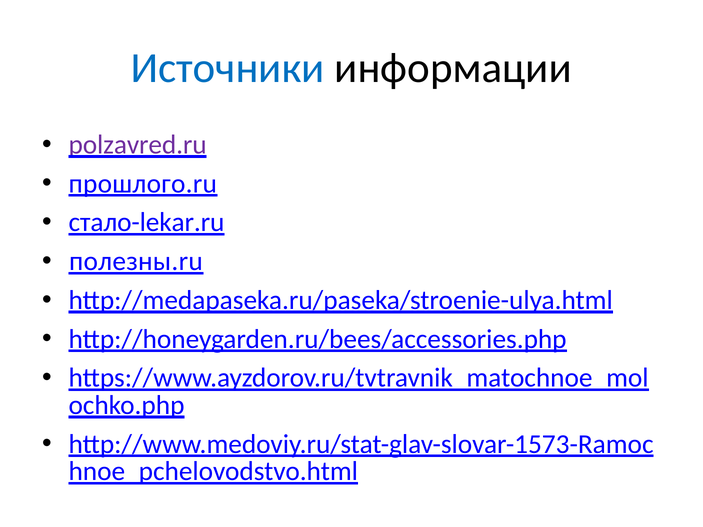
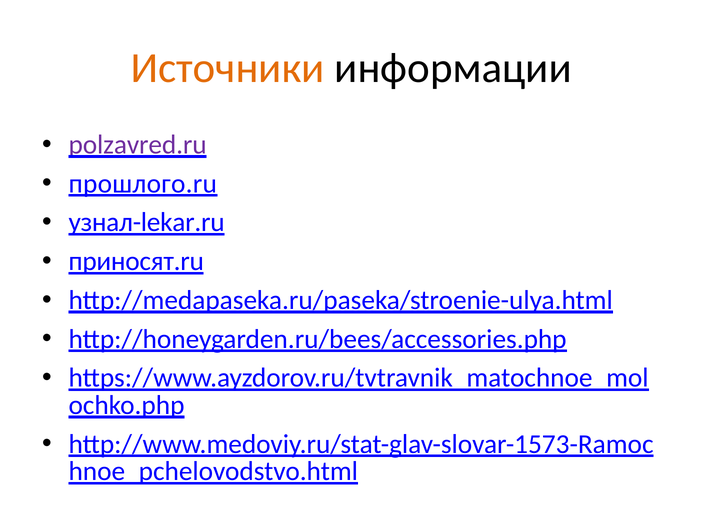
Источники colour: blue -> orange
стало-lekar.ru: стало-lekar.ru -> узнал-lekar.ru
полезны.ru: полезны.ru -> приносят.ru
